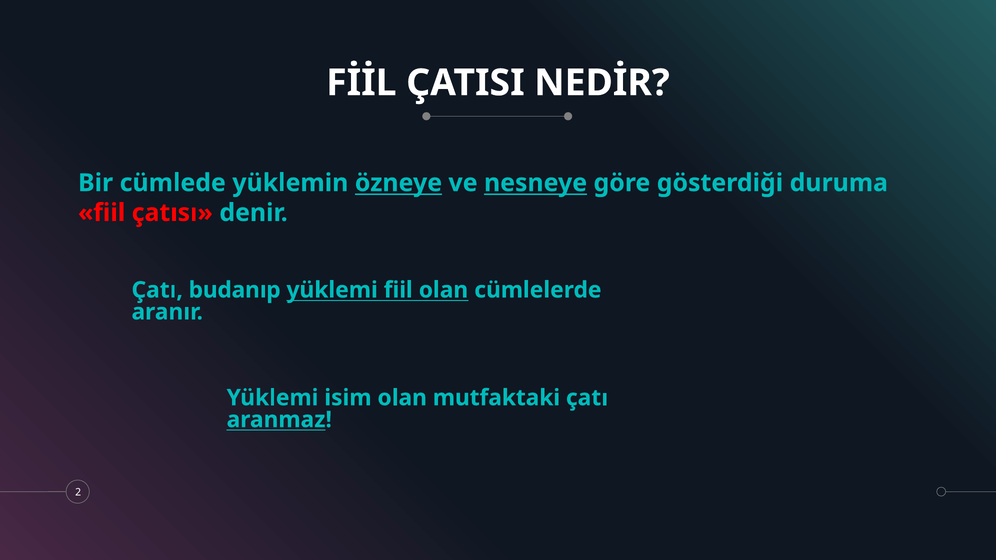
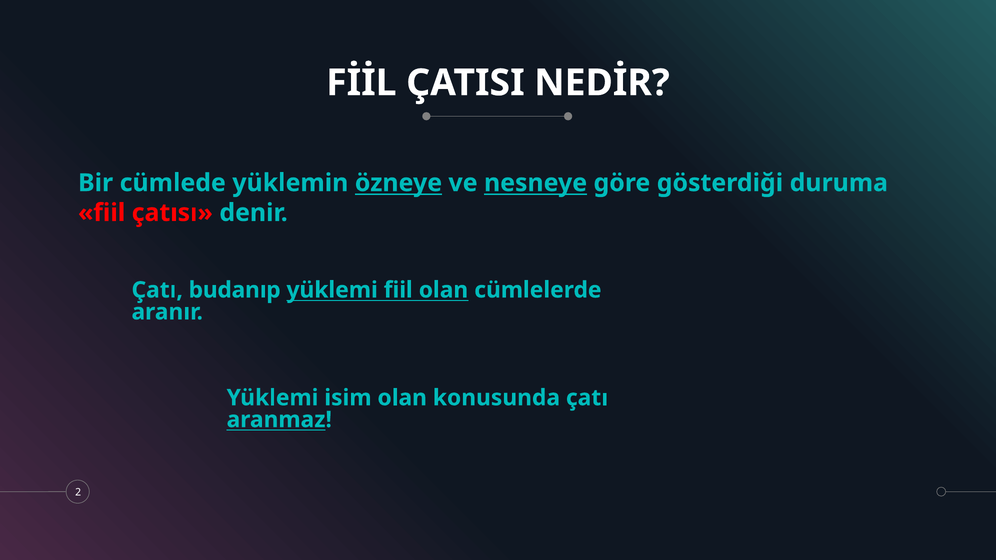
mutfaktaki: mutfaktaki -> konusunda
